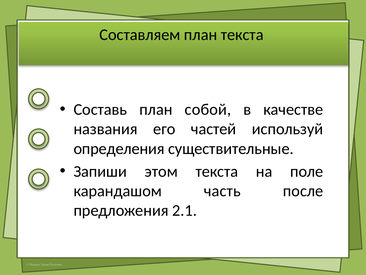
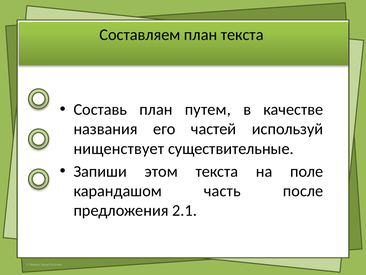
собой: собой -> путем
определения: определения -> нищенствует
